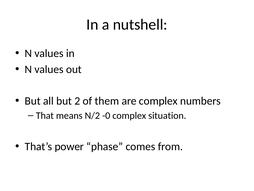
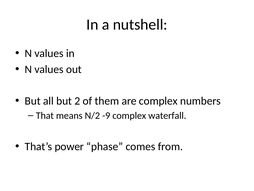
-0: -0 -> -9
situation: situation -> waterfall
